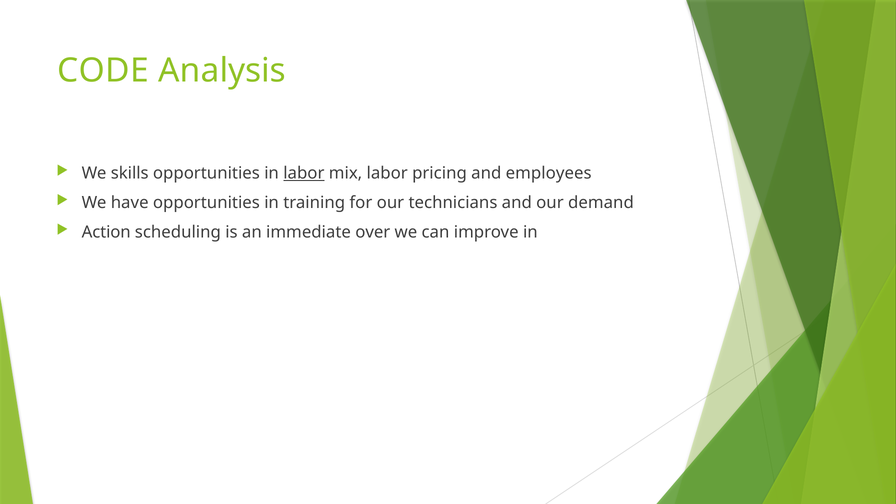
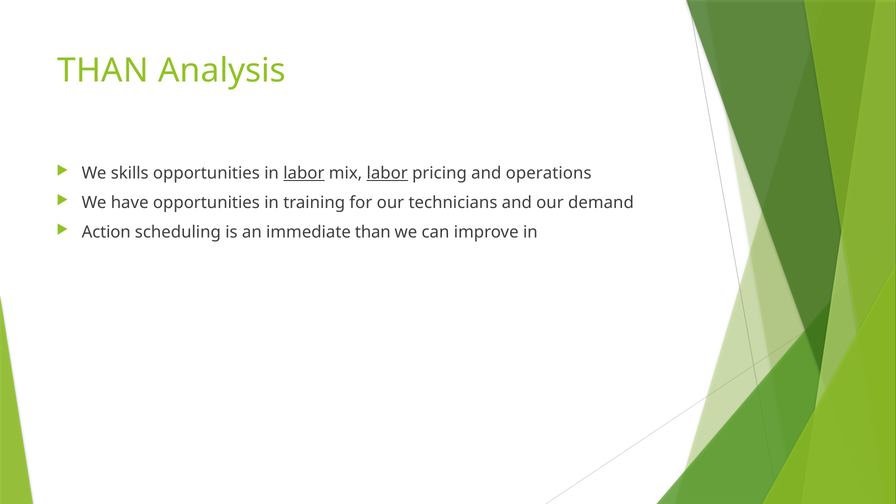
CODE at (103, 71): CODE -> THAN
labor at (387, 173) underline: none -> present
employees: employees -> operations
immediate over: over -> than
